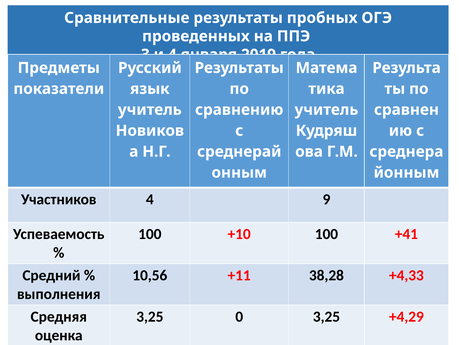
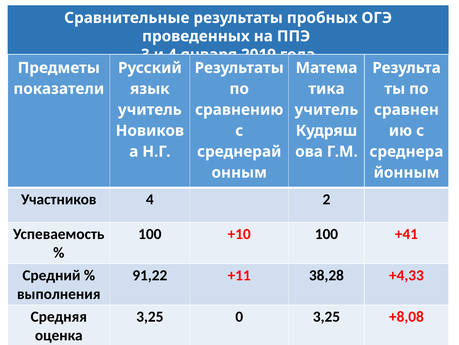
4 9: 9 -> 2
10,56: 10,56 -> 91,22
+4,29: +4,29 -> +8,08
